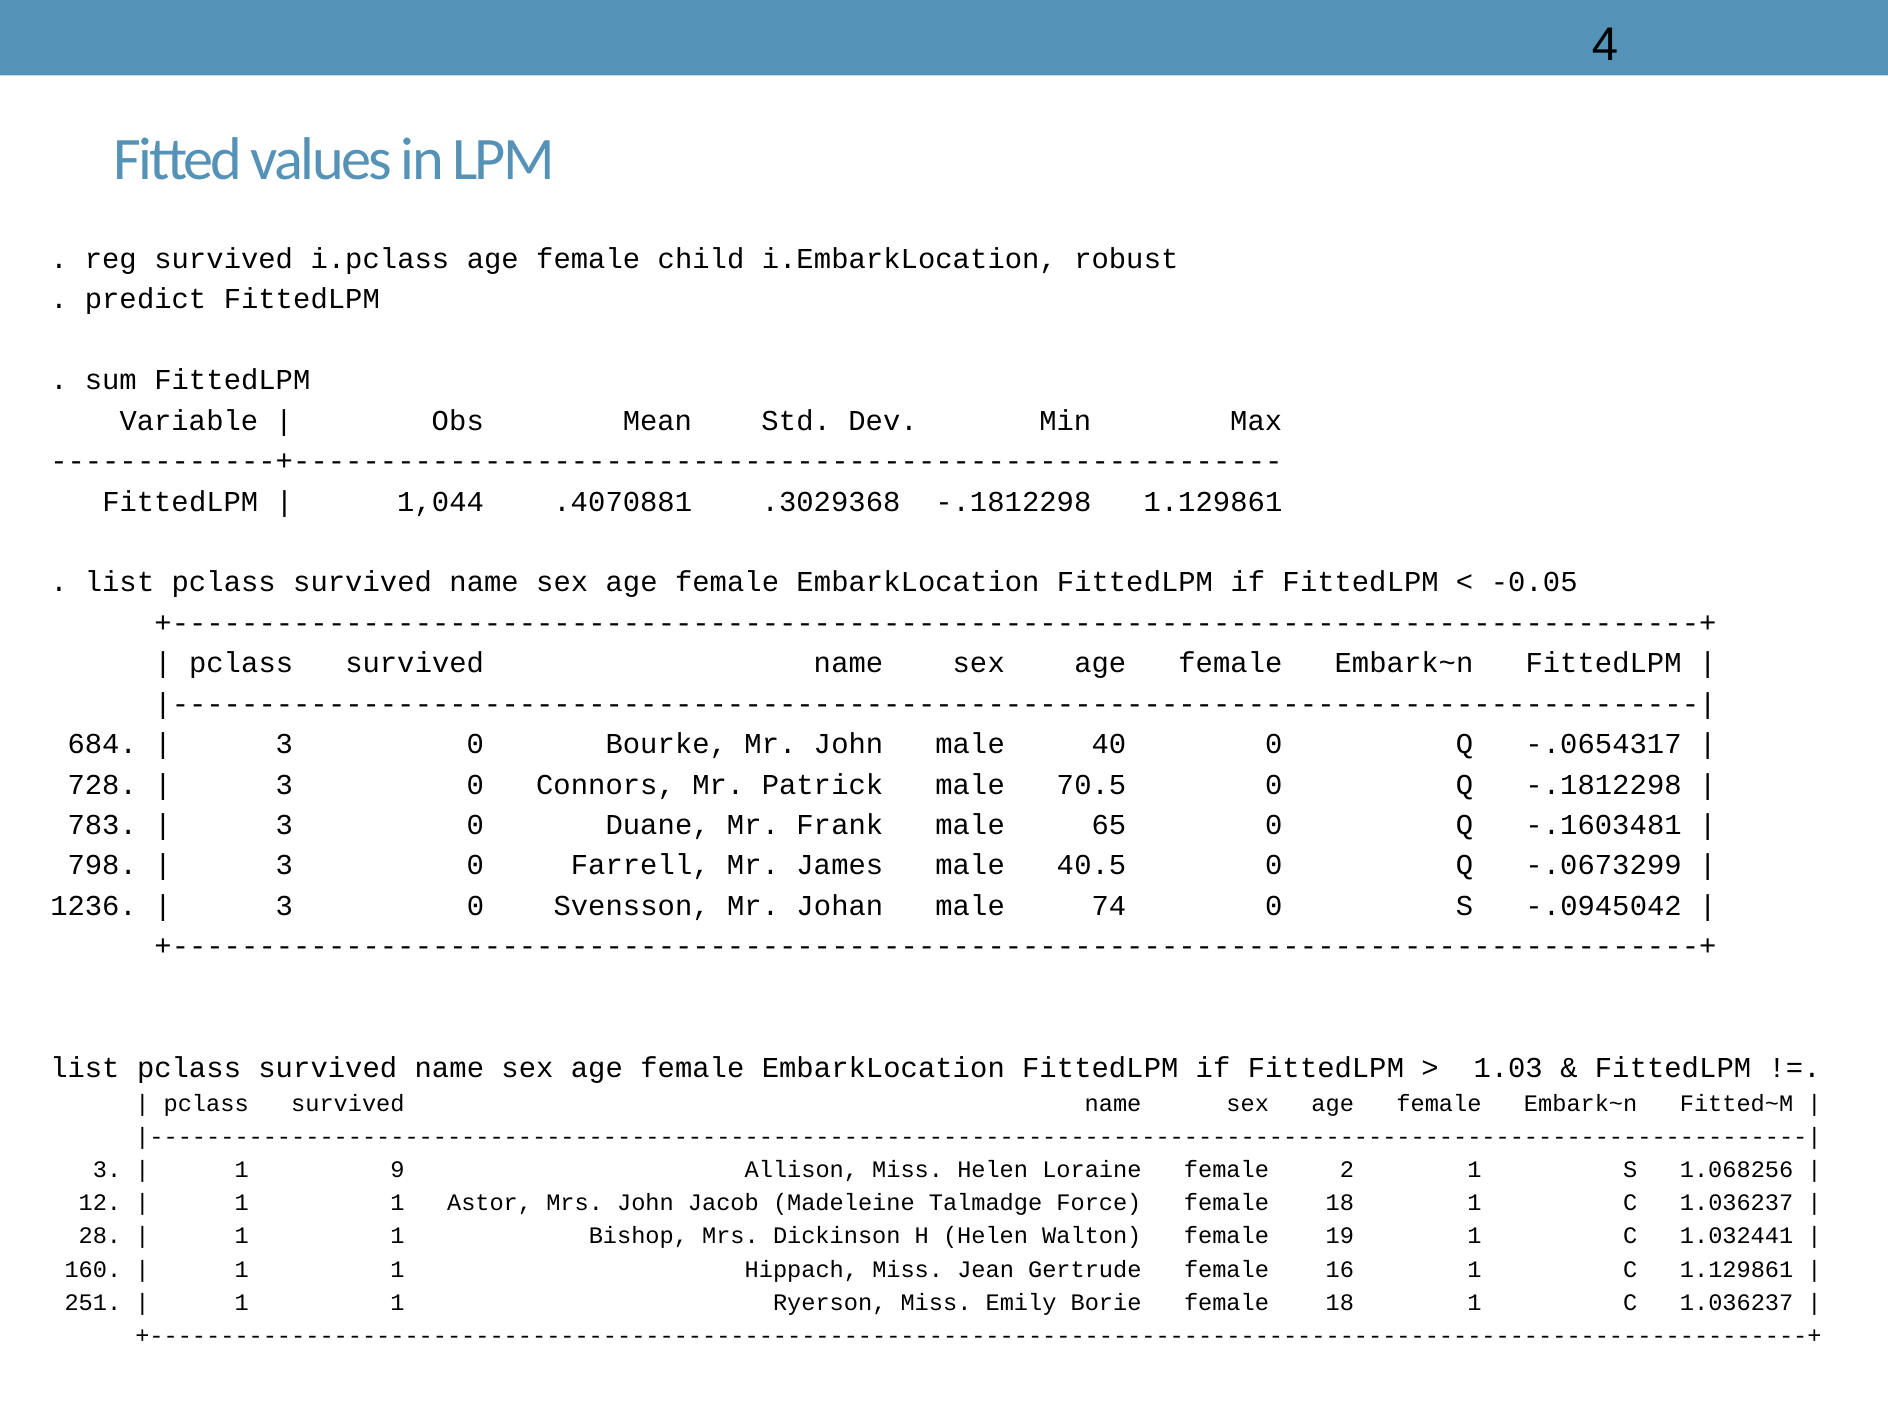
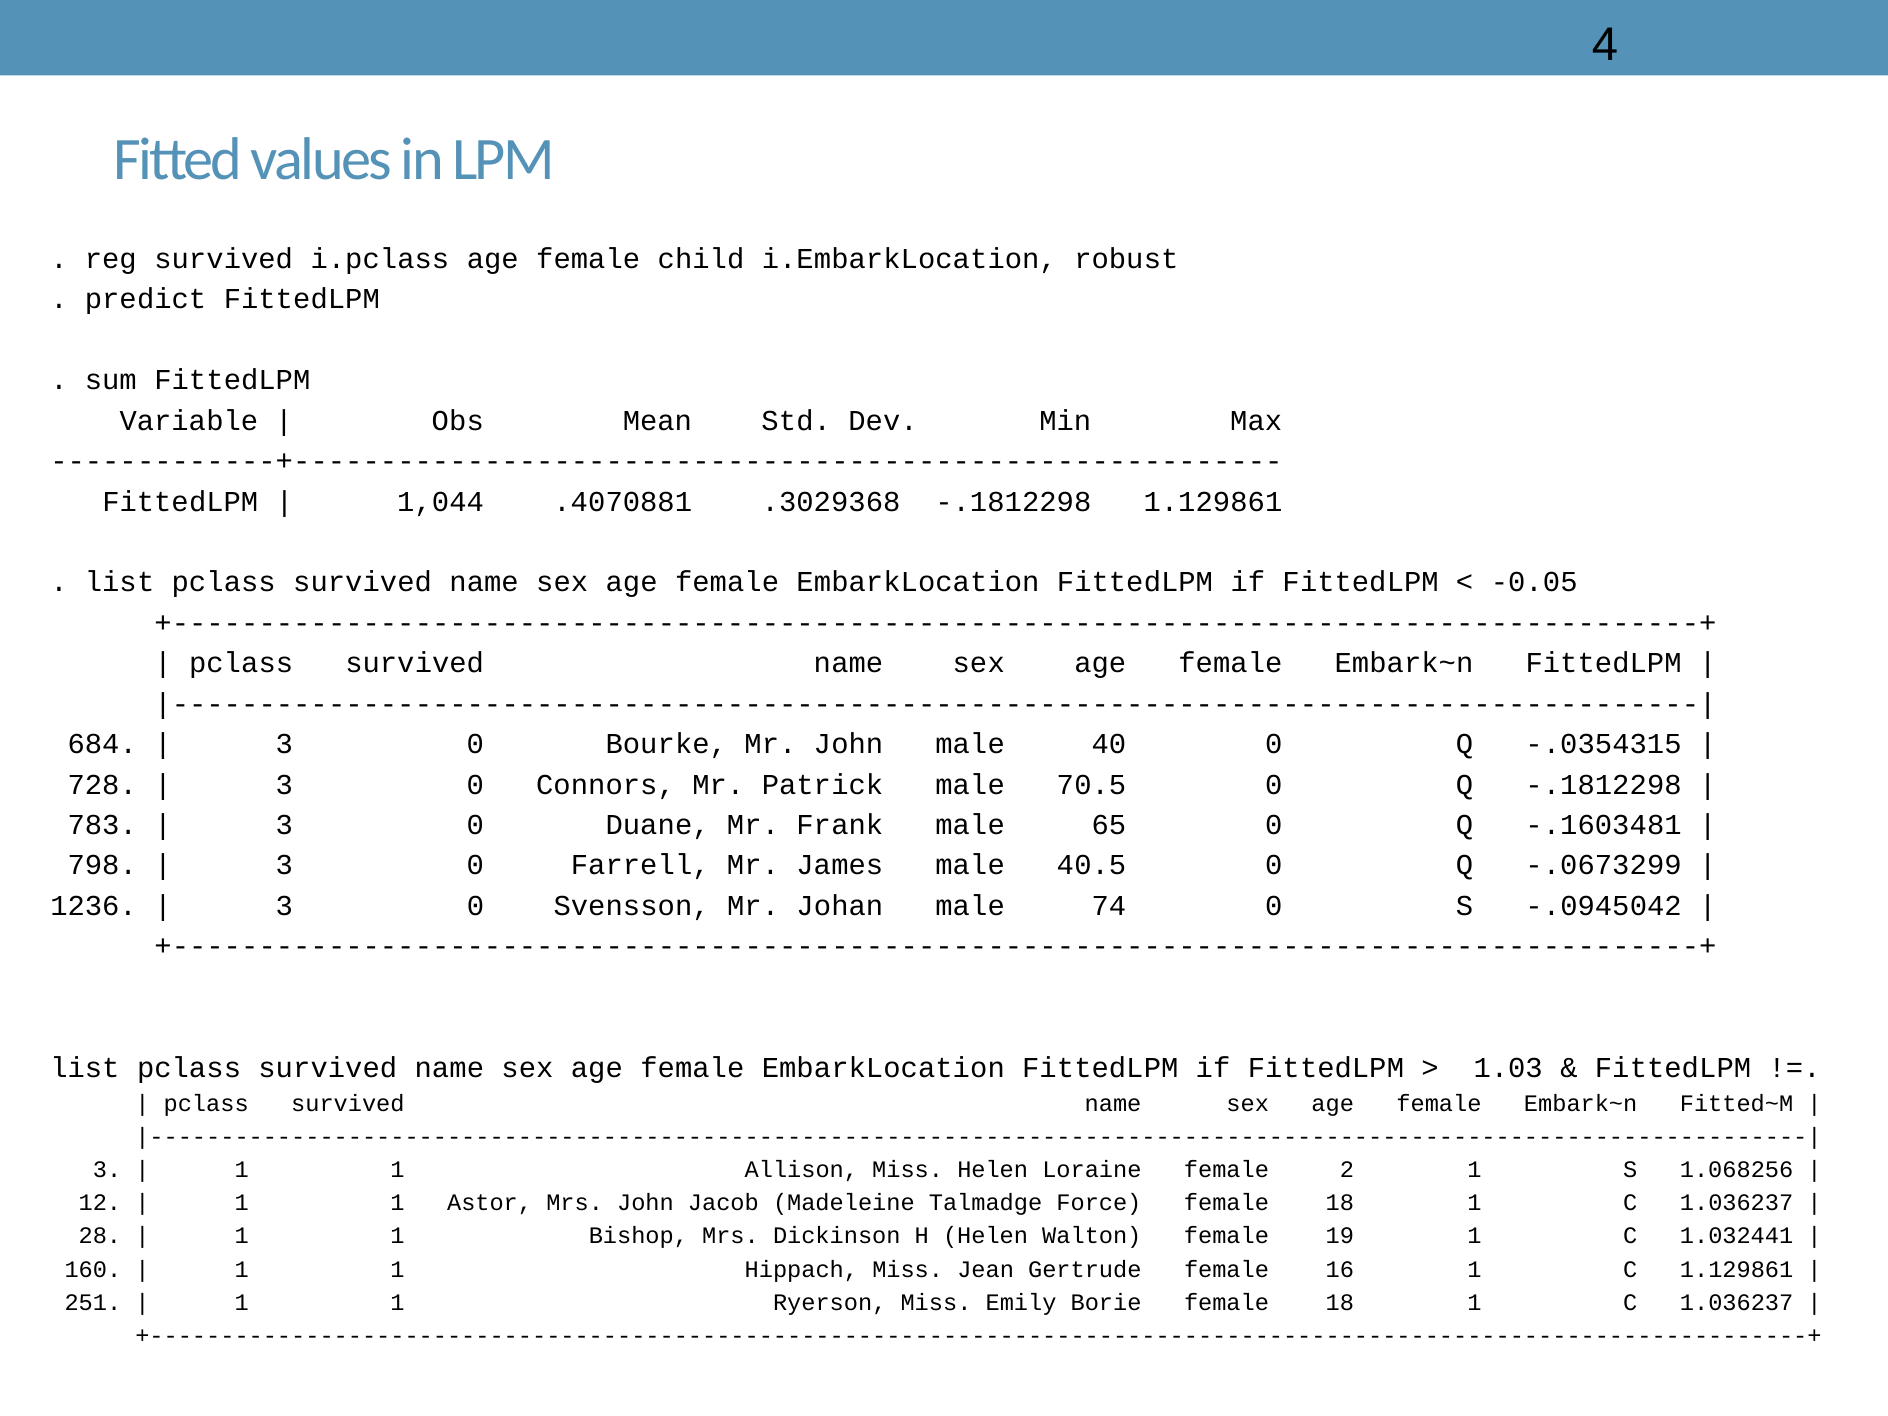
-.0654317: -.0654317 -> -.0354315
9 at (398, 1170): 9 -> 1
